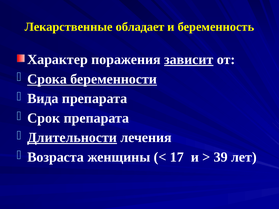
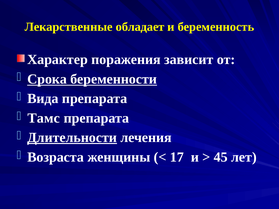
зависит underline: present -> none
Срок: Срок -> Тамс
39: 39 -> 45
